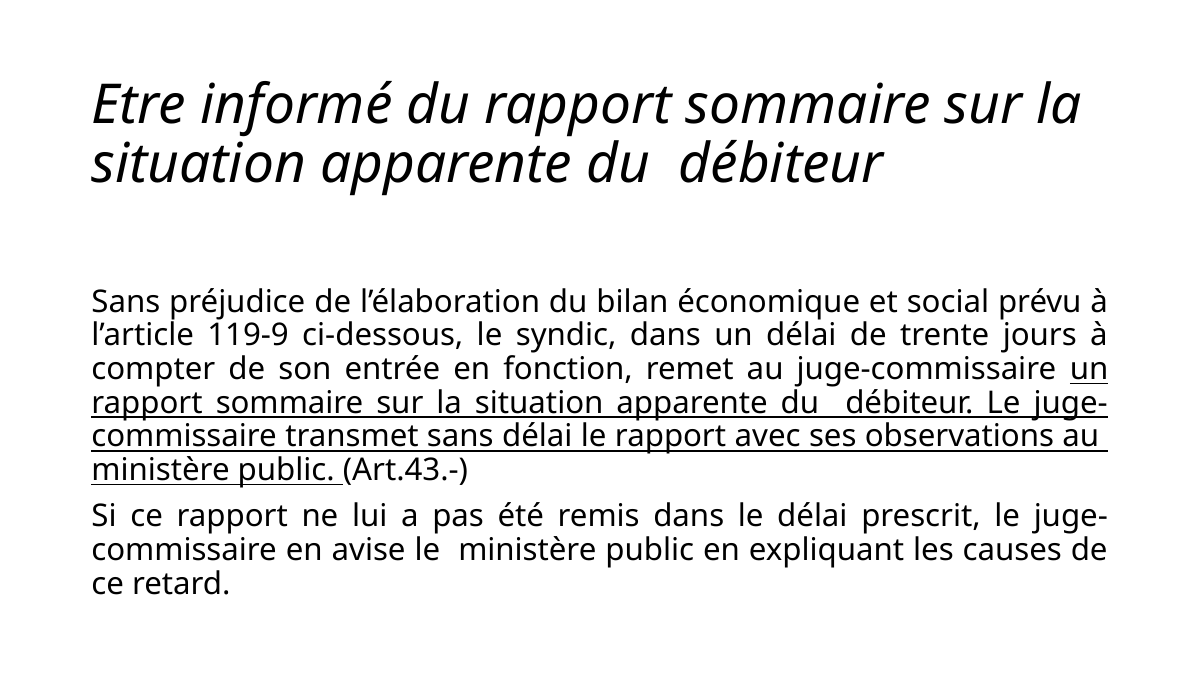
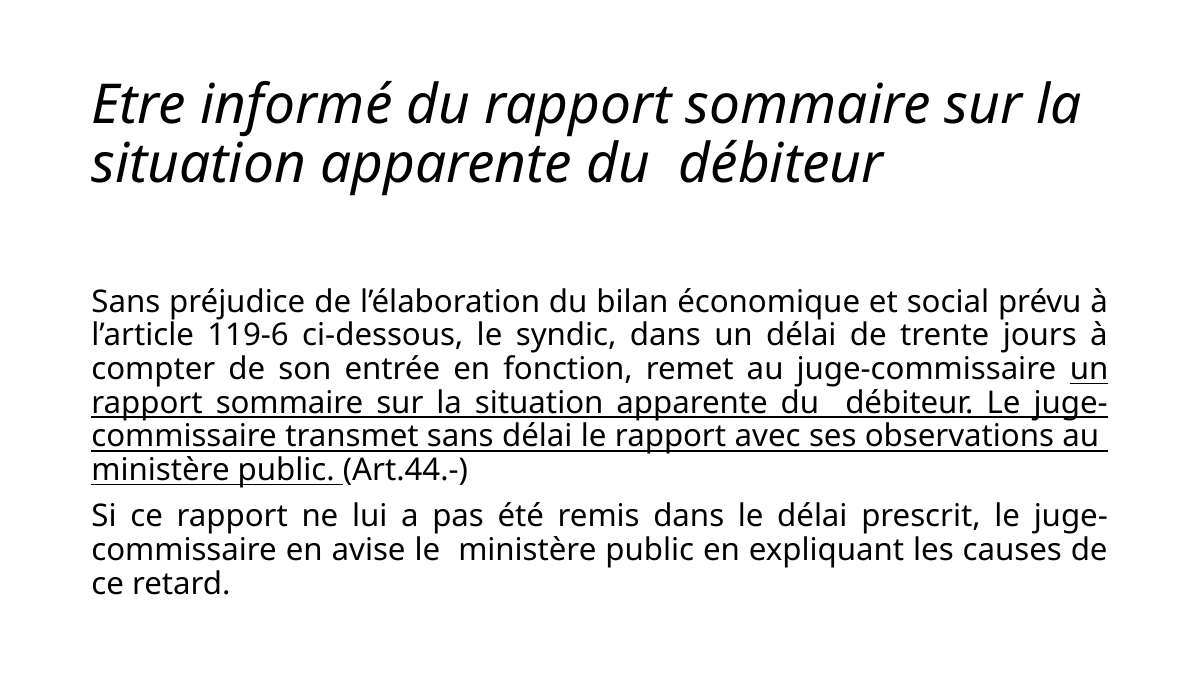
119‐9: 119‐9 -> 119‐6
Art.43.‐: Art.43.‐ -> Art.44.‐
